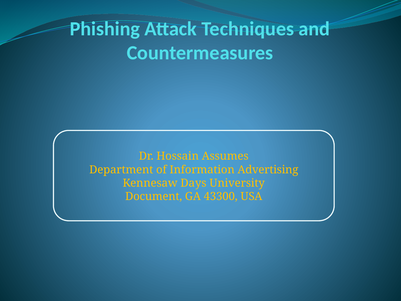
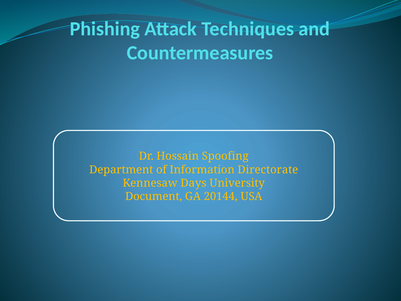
Assumes: Assumes -> Spoofing
Advertising: Advertising -> Directorate
43300: 43300 -> 20144
